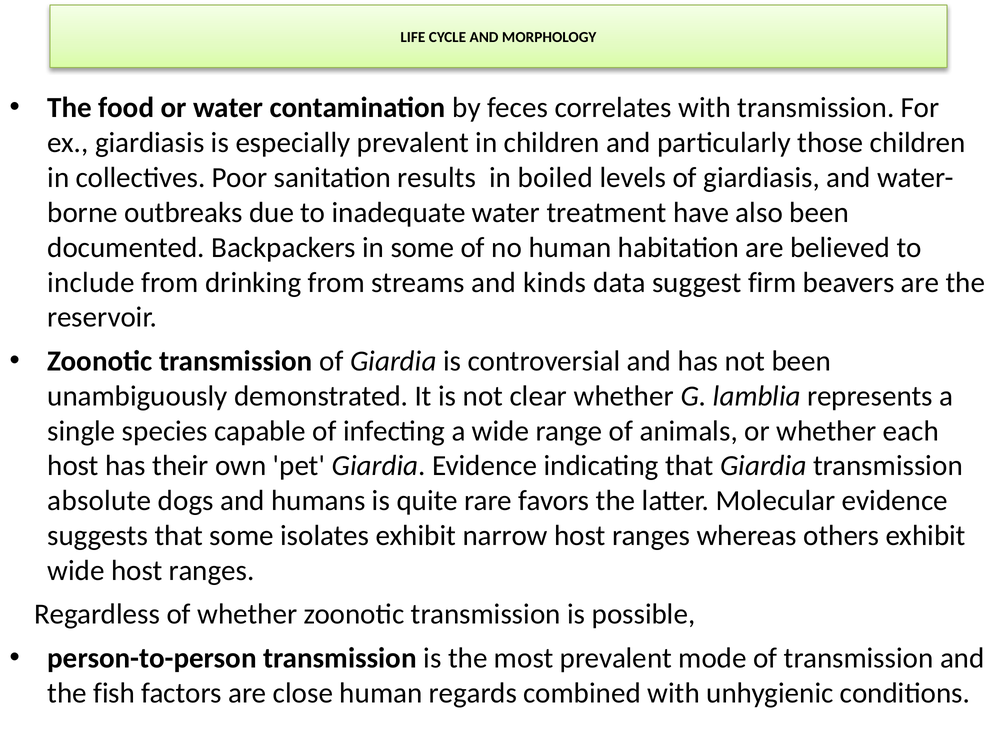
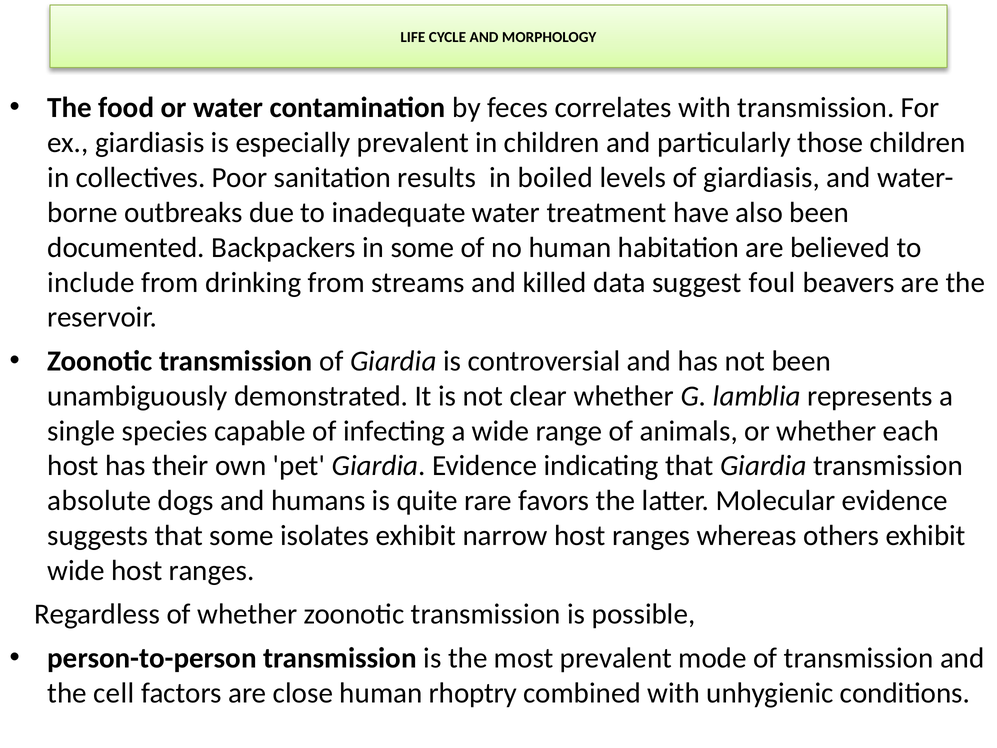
kinds: kinds -> killed
firm: firm -> foul
fish: fish -> cell
regards: regards -> rhoptry
